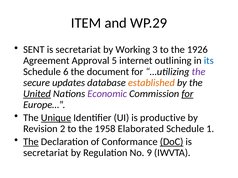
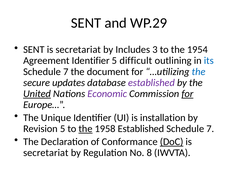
ITEM at (86, 23): ITEM -> SENT
Working: Working -> Includes
1926: 1926 -> 1954
Agreement Approval: Approval -> Identifier
internet: internet -> difficult
6 at (66, 72): 6 -> 7
the at (199, 72) colour: purple -> blue
established at (151, 83) colour: orange -> purple
Unique underline: present -> none
productive: productive -> installation
Revision 2: 2 -> 5
the at (86, 129) underline: none -> present
1958 Elaborated: Elaborated -> Established
1 at (210, 129): 1 -> 7
The at (31, 142) underline: present -> none
9: 9 -> 8
